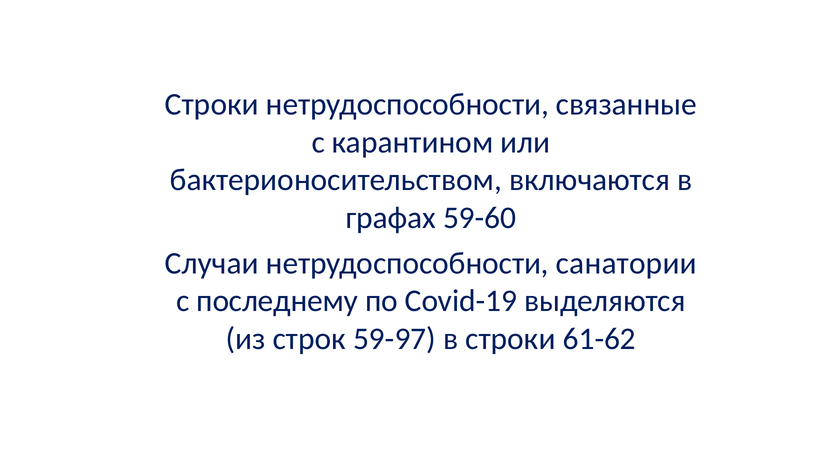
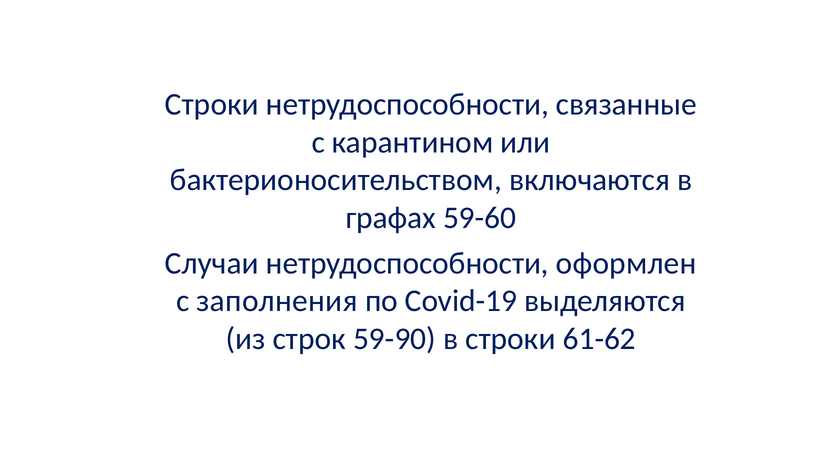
санатории: санатории -> оформлен
последнему: последнему -> заполнения
59-97: 59-97 -> 59-90
